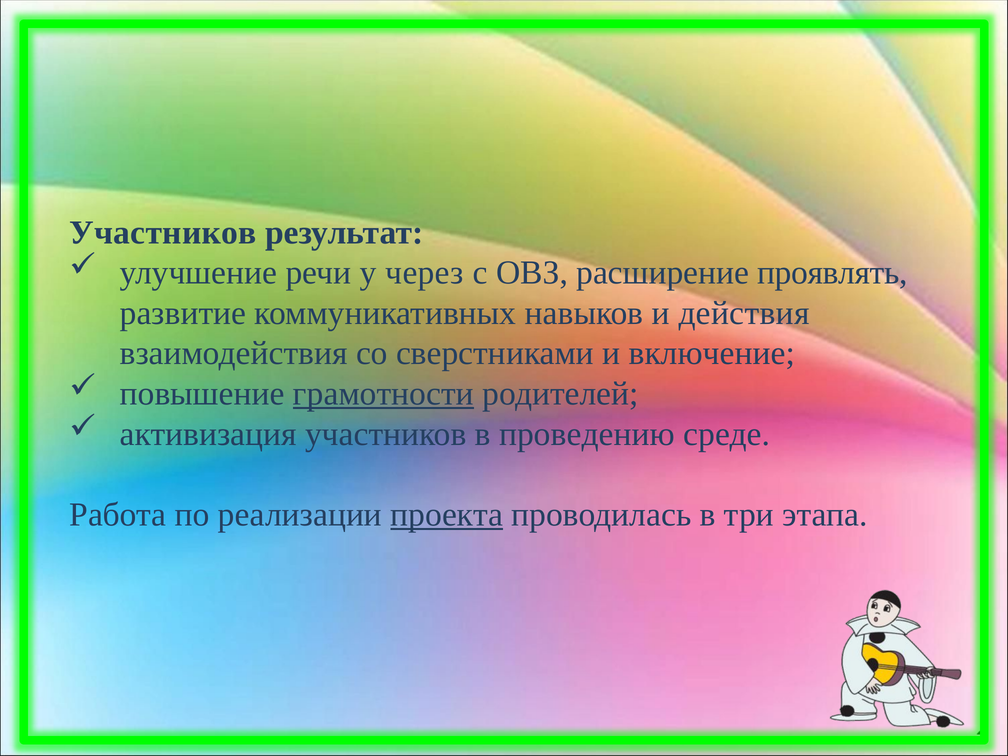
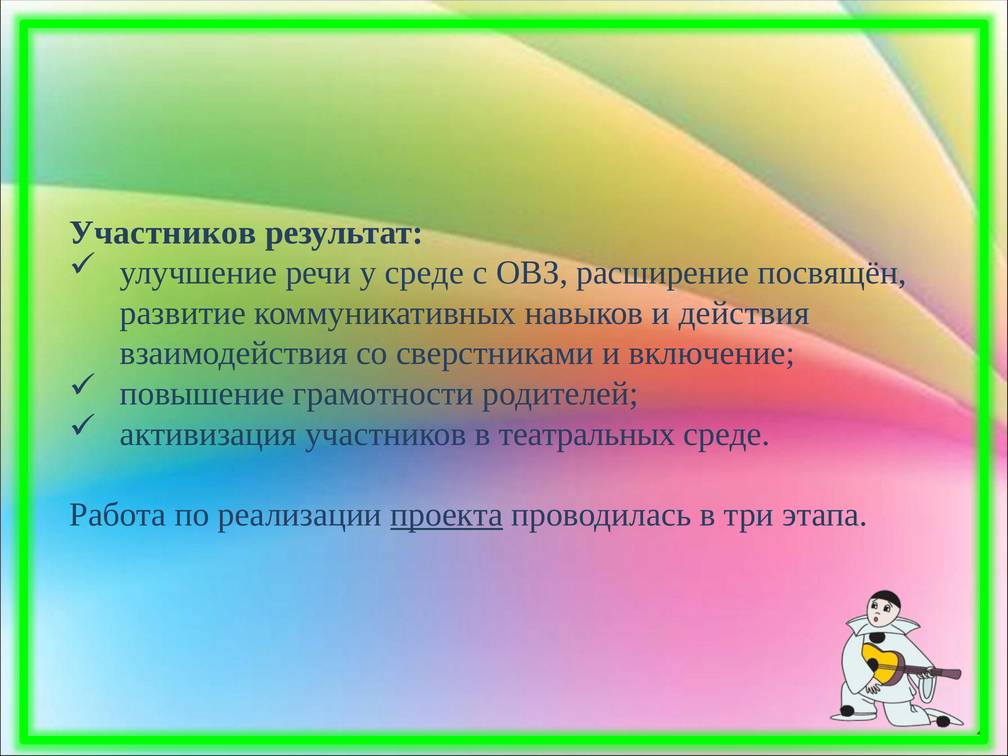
у через: через -> среде
проявлять: проявлять -> посвящён
грамотности underline: present -> none
проведению: проведению -> театральных
